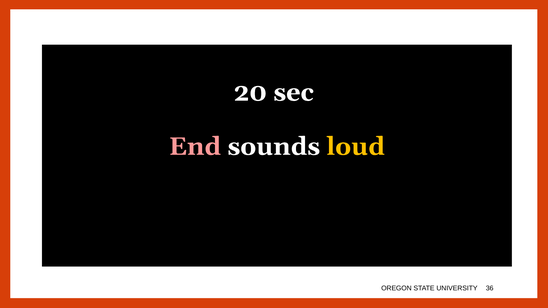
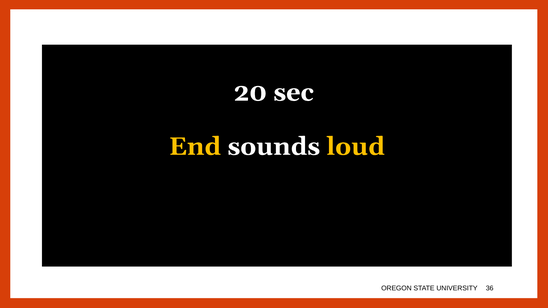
End colour: pink -> yellow
